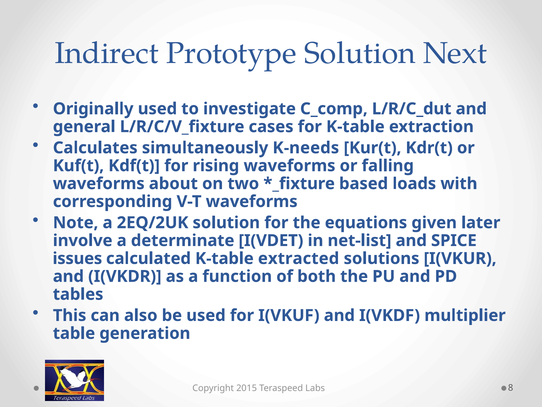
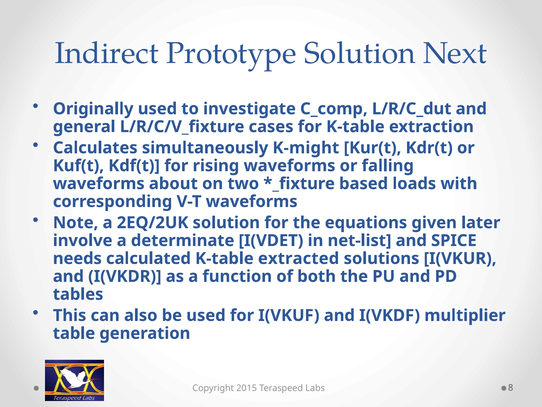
K-needs: K-needs -> K-might
issues: issues -> needs
